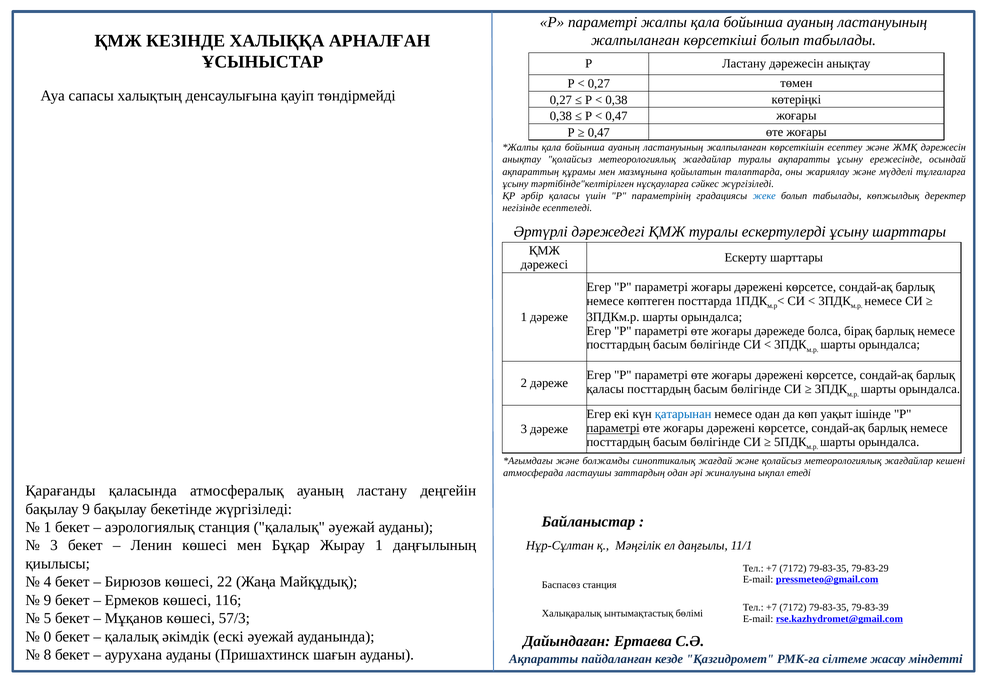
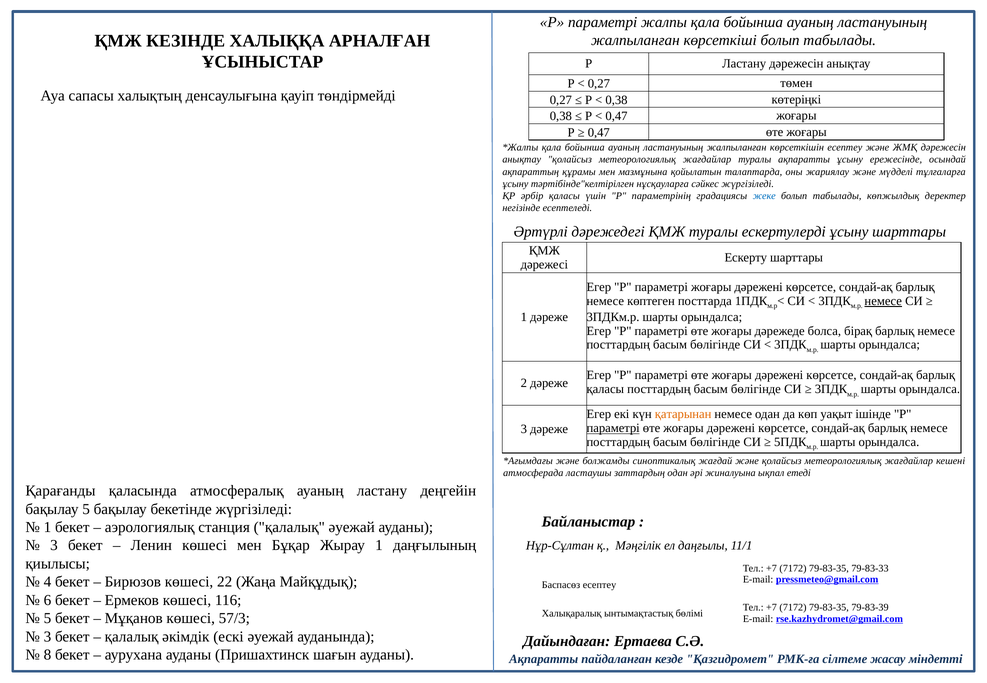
немесе at (883, 301) underline: none -> present
қатарынан colour: blue -> orange
бақылау 9: 9 -> 5
79-83-29: 79-83-29 -> 79-83-33
Баспасөз станция: станция -> есептеу
9 at (47, 600): 9 -> 6
0 at (47, 637): 0 -> 3
